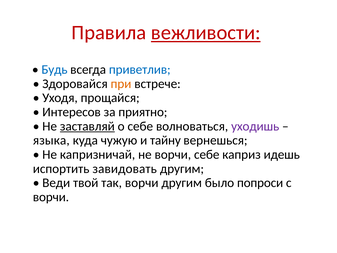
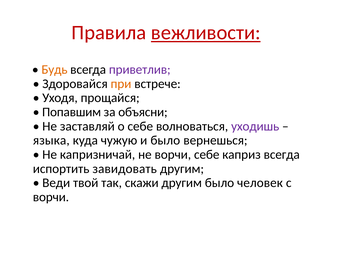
Будь colour: blue -> orange
приветлив colour: blue -> purple
Интересов: Интересов -> Попавшим
приятно: приятно -> объясни
заставляй underline: present -> none
и тайну: тайну -> было
каприз идешь: идешь -> всегда
так ворчи: ворчи -> скажи
попроси: попроси -> человек
